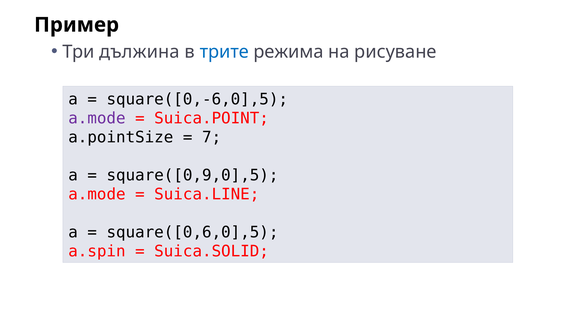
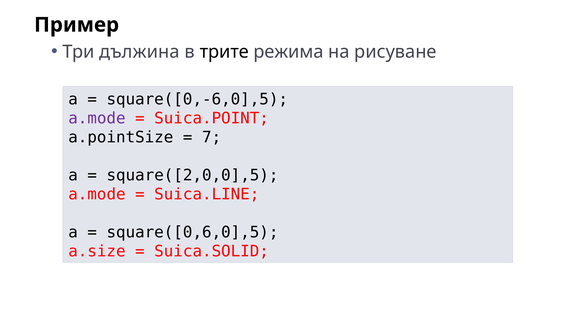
трите colour: blue -> black
square([0,9,0],5: square([0,9,0],5 -> square([2,0,0],5
a.spin: a.spin -> a.size
